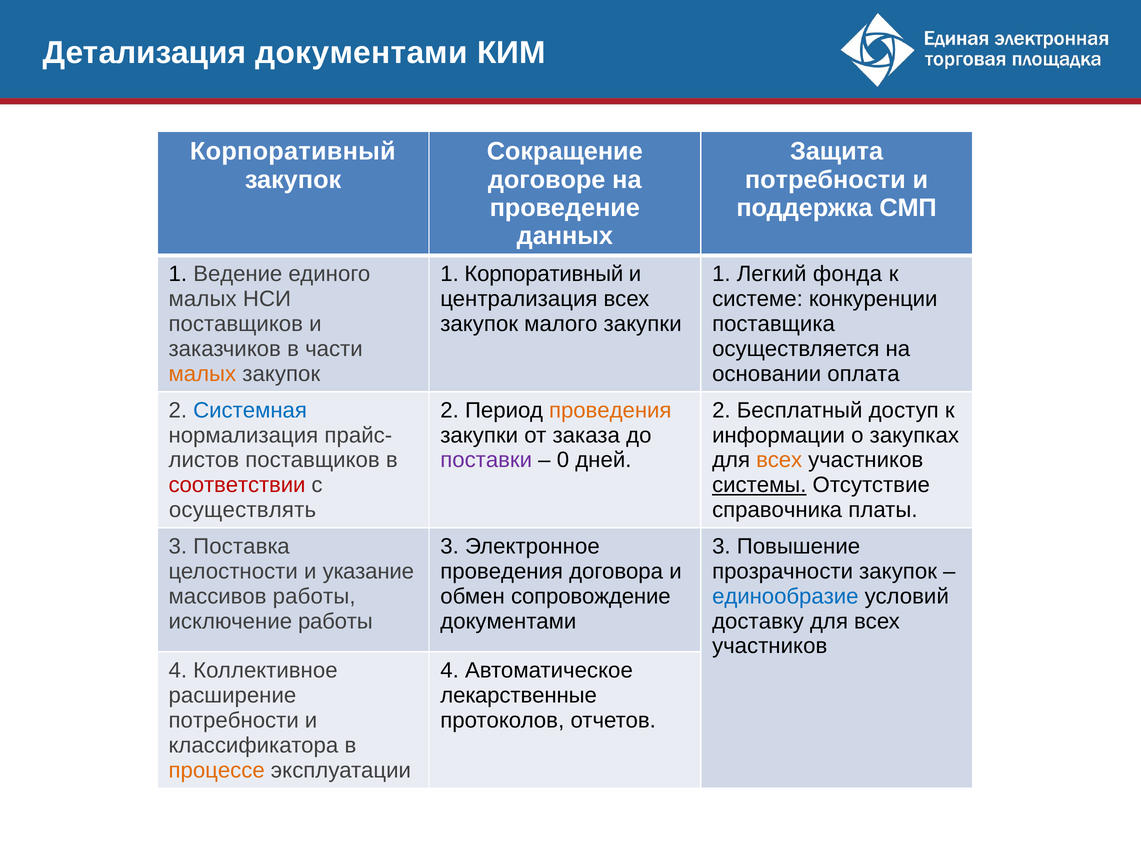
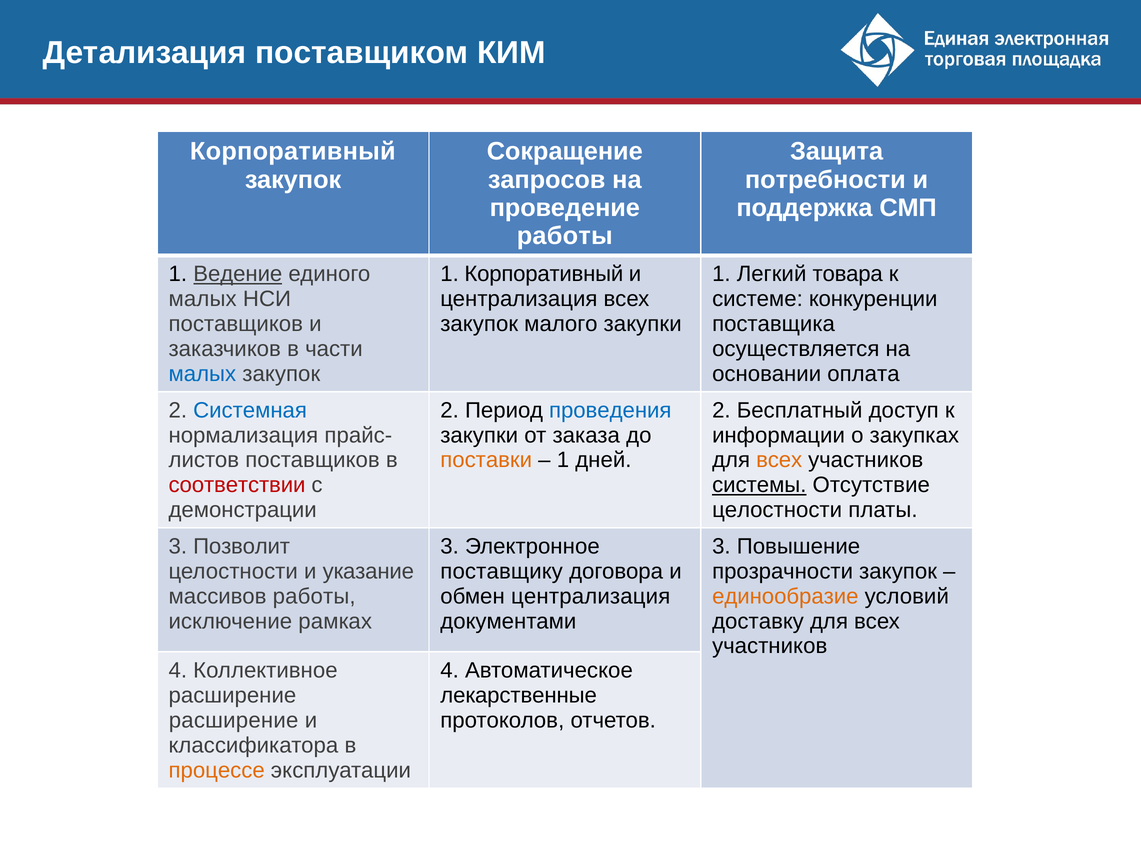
Детализация документами: документами -> поставщиком
договоре: договоре -> запросов
данных at (565, 236): данных -> работы
Ведение underline: none -> present
фонда: фонда -> товара
малых at (202, 374) colour: orange -> blue
проведения at (610, 410) colour: orange -> blue
поставки colour: purple -> orange
0 at (563, 460): 0 -> 1
осуществлять: осуществлять -> демонстрации
справочника at (777, 510): справочника -> целостности
Поставка: Поставка -> Позволит
проведения at (502, 571): проведения -> поставщику
обмен сопровождение: сопровождение -> централизация
единообразие colour: blue -> orange
исключение работы: работы -> рамках
потребности at (234, 720): потребности -> расширение
